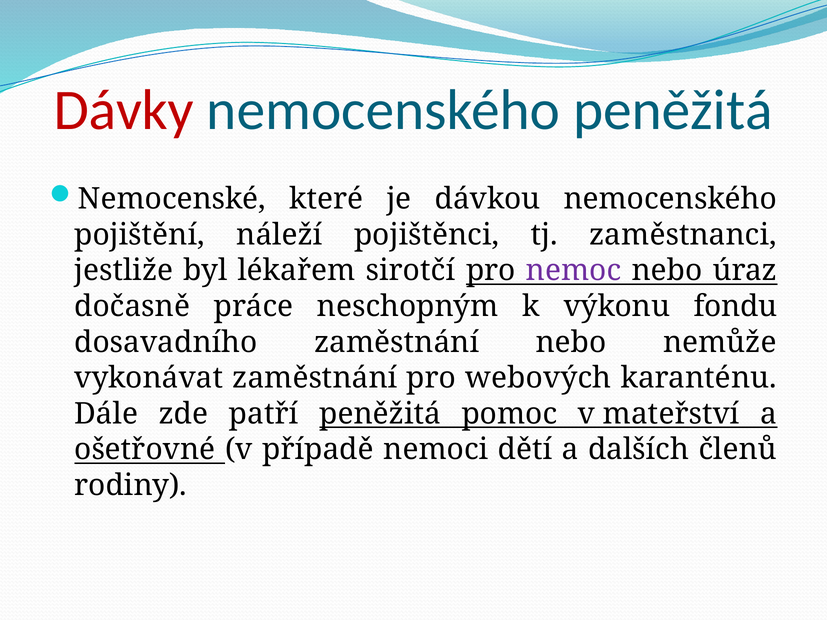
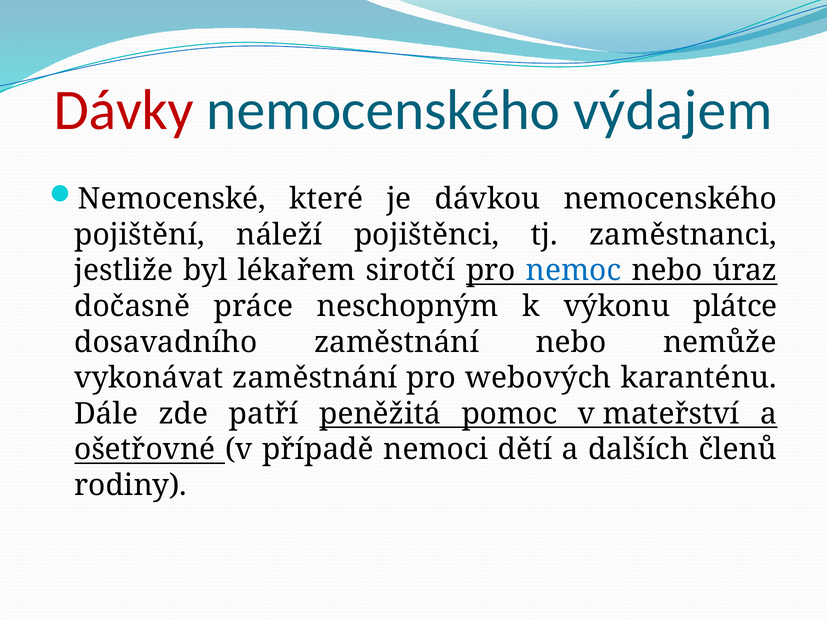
nemocenského peněžitá: peněžitá -> výdajem
nemoc colour: purple -> blue
fondu: fondu -> plátce
